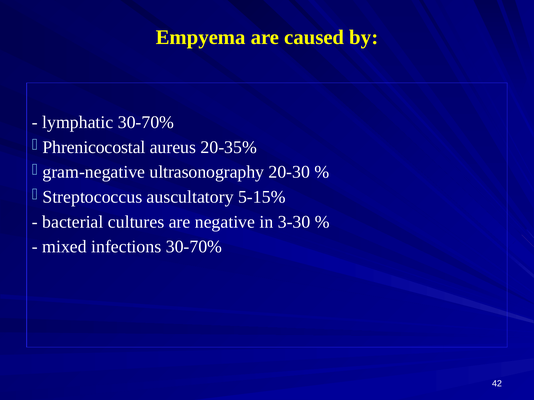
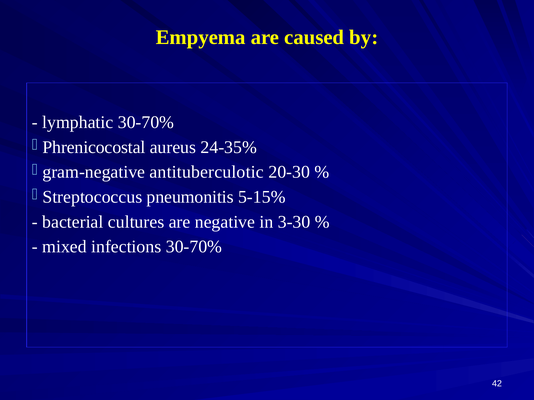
20-35%: 20-35% -> 24-35%
ultrasonography: ultrasonography -> antituberculotic
auscultatory: auscultatory -> pneumonitis
